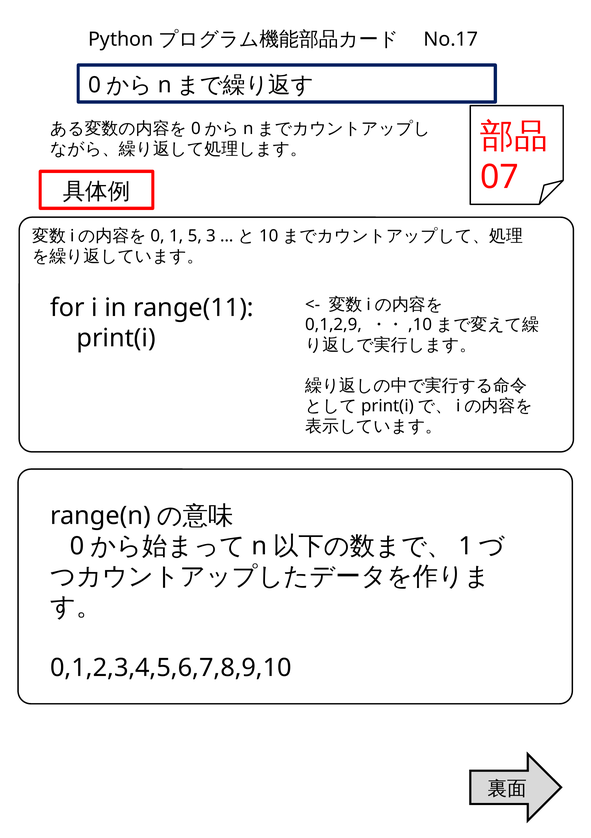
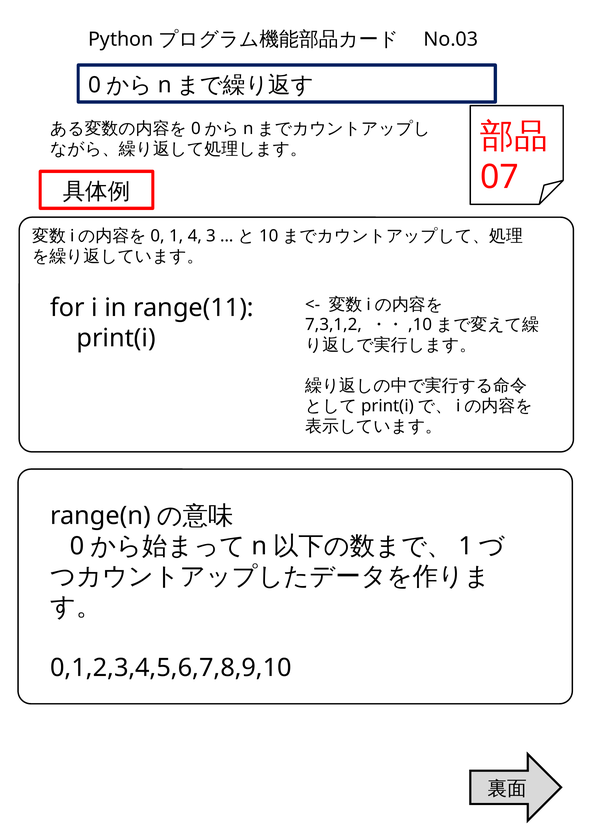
No.17: No.17 -> No.03
5: 5 -> 4
0,1,2,9: 0,1,2,9 -> 7,3,1,2
